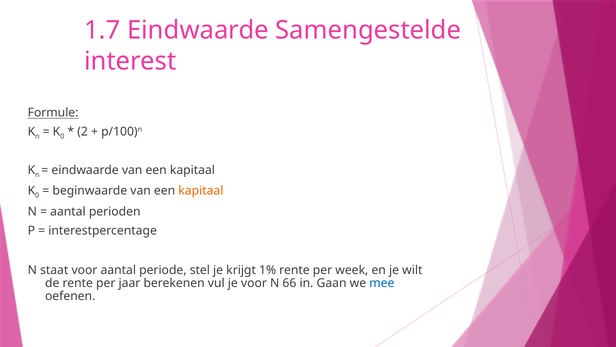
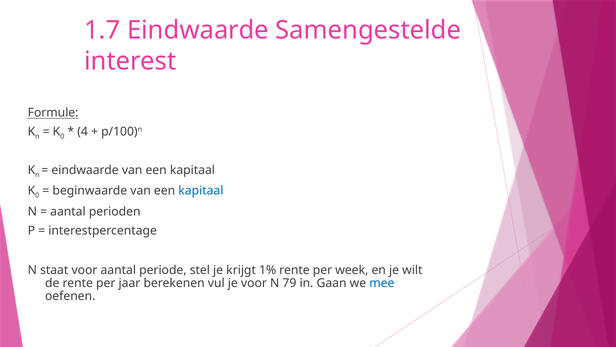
2: 2 -> 4
kapitaal at (201, 191) colour: orange -> blue
66: 66 -> 79
